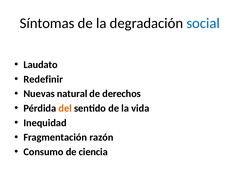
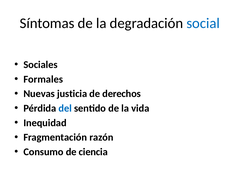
Laudato: Laudato -> Sociales
Redefinir: Redefinir -> Formales
natural: natural -> justicia
del colour: orange -> blue
